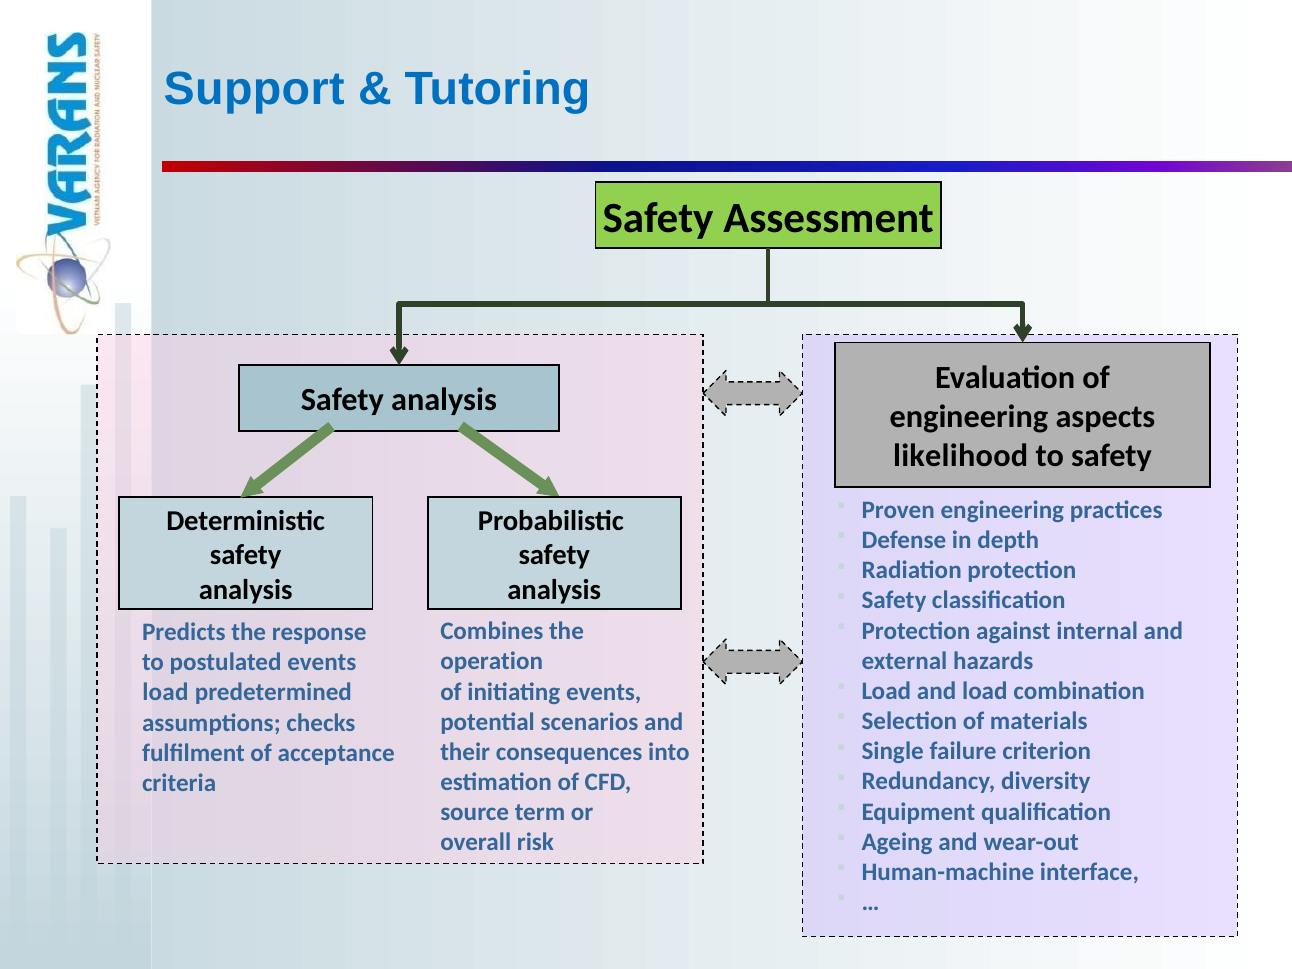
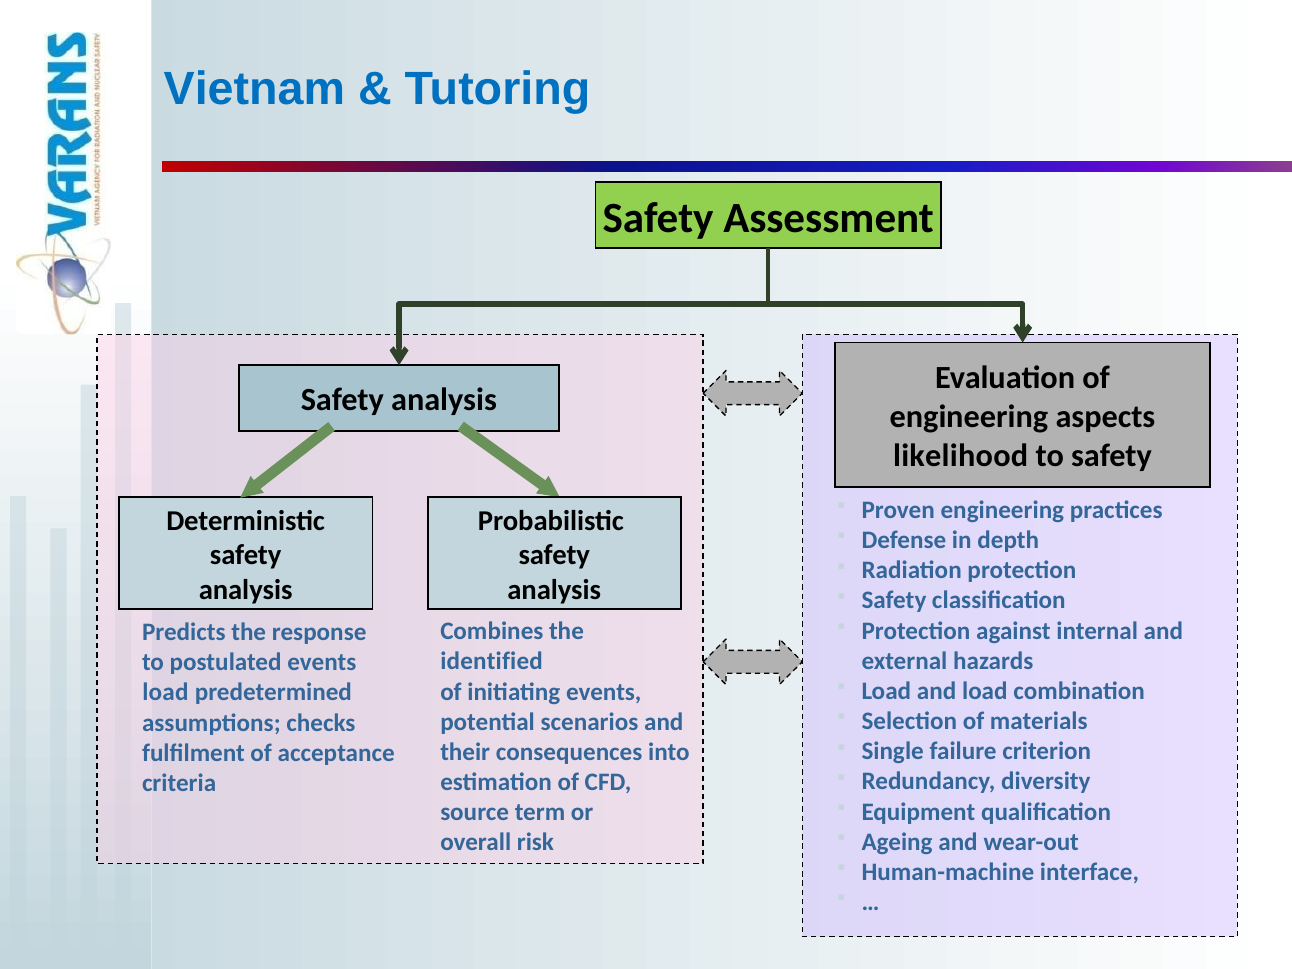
Support: Support -> Vietnam
operation: operation -> identified
